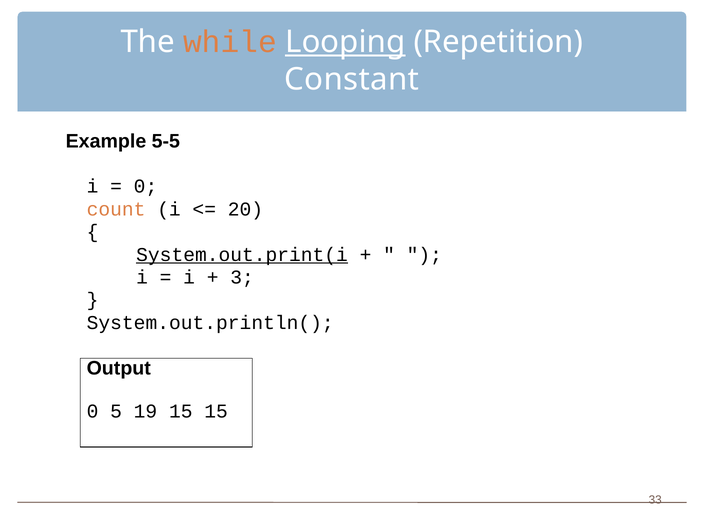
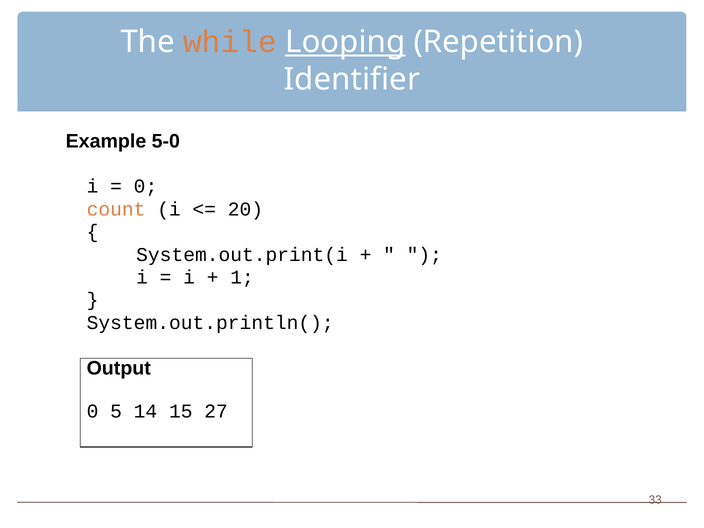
Constant: Constant -> Identifier
5-5: 5-5 -> 5-0
System.out.print(i underline: present -> none
3: 3 -> 1
19: 19 -> 14
15 15: 15 -> 27
